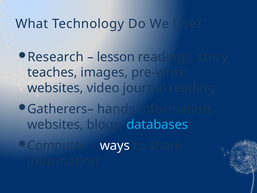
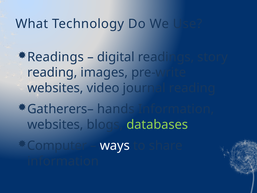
Research at (56, 57): Research -> Readings
lesson: lesson -> digital
teaches at (52, 72): teaches -> reading
databases colour: light blue -> light green
